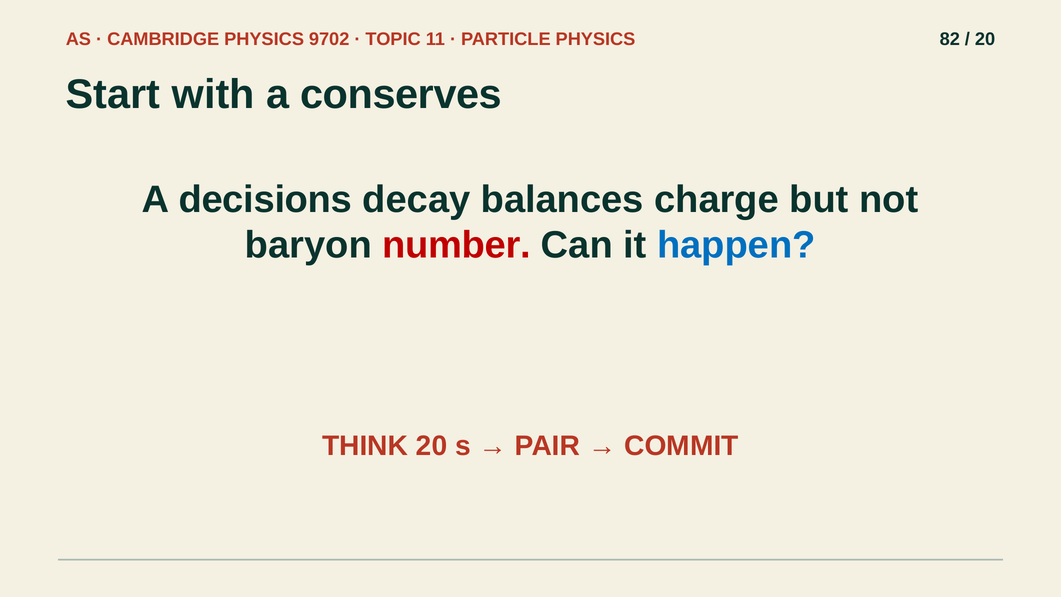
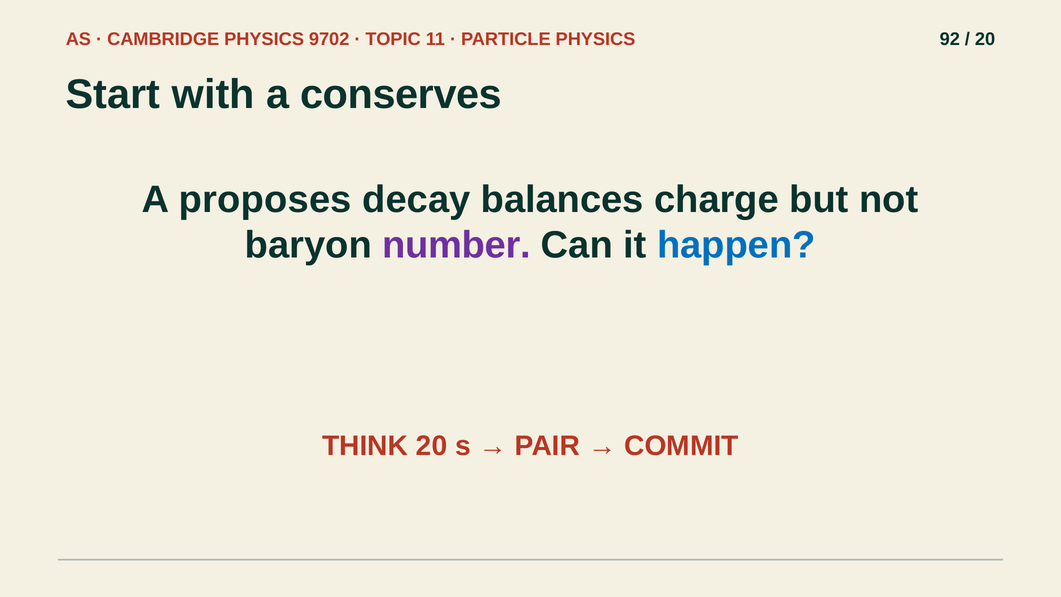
82: 82 -> 92
decisions: decisions -> proposes
number colour: red -> purple
